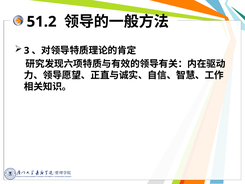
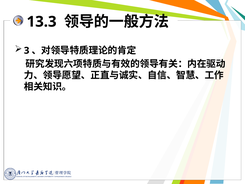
51.2: 51.2 -> 13.3
